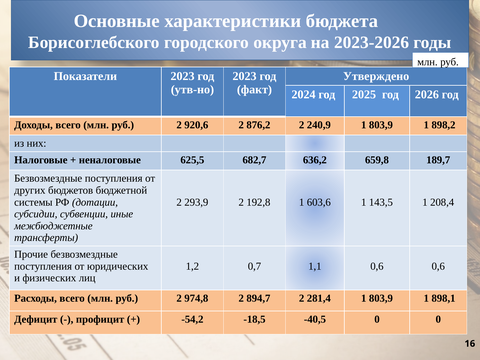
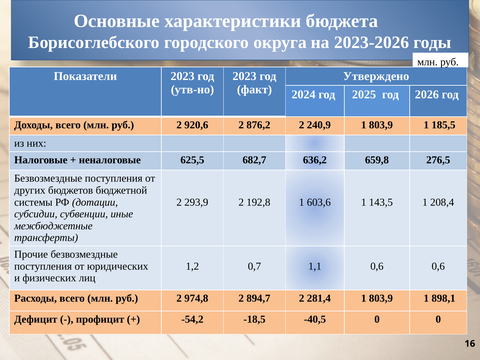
898,2: 898,2 -> 185,5
189,7: 189,7 -> 276,5
